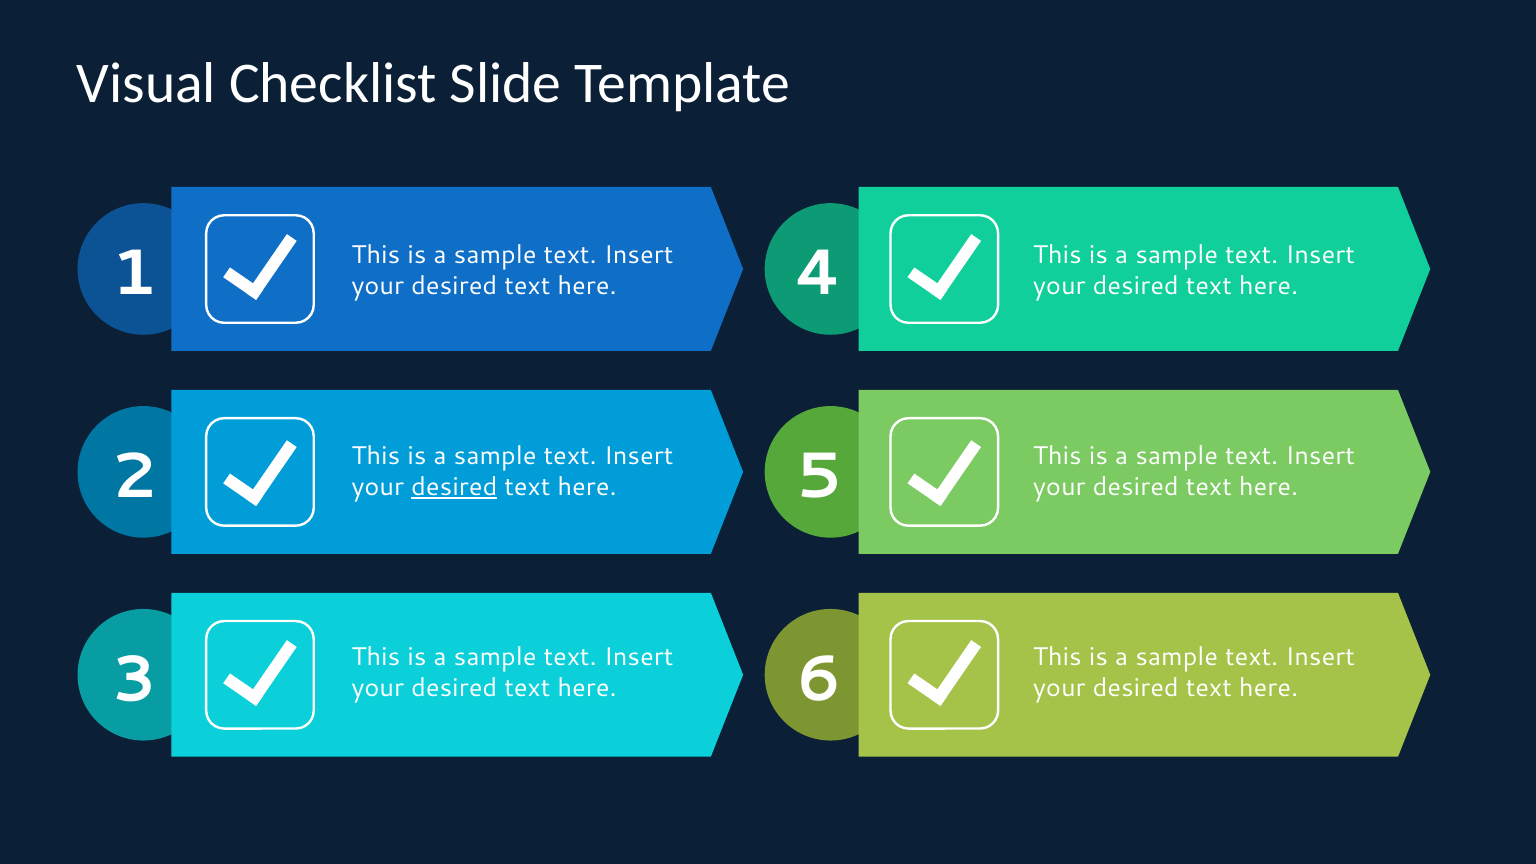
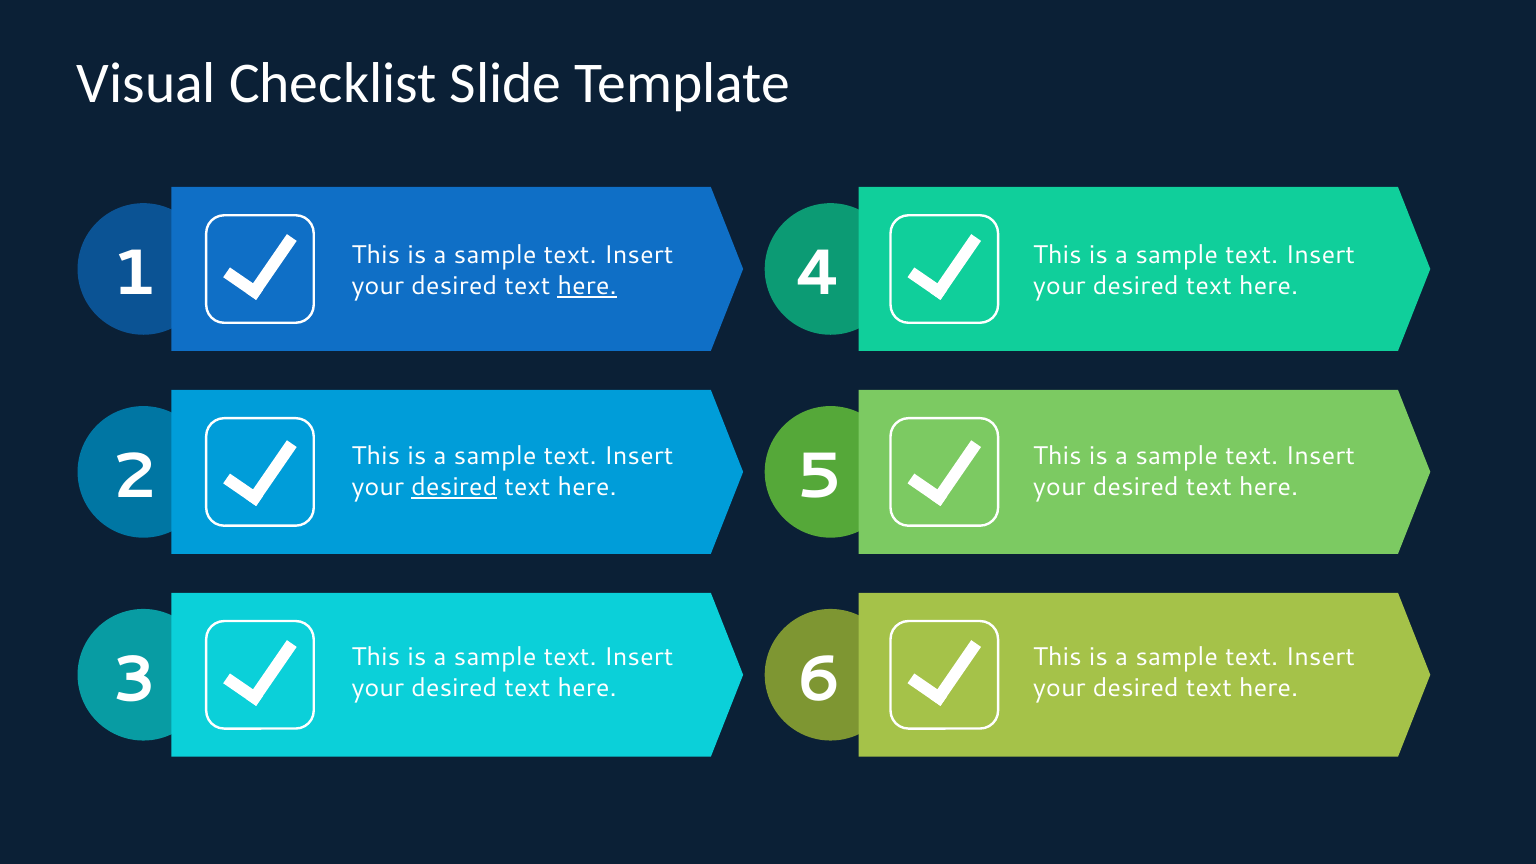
here at (587, 286) underline: none -> present
